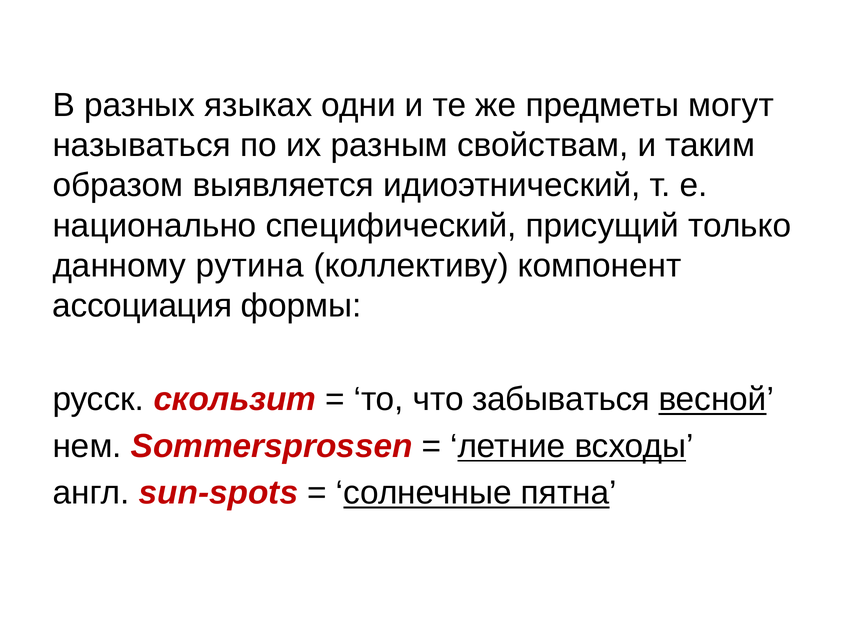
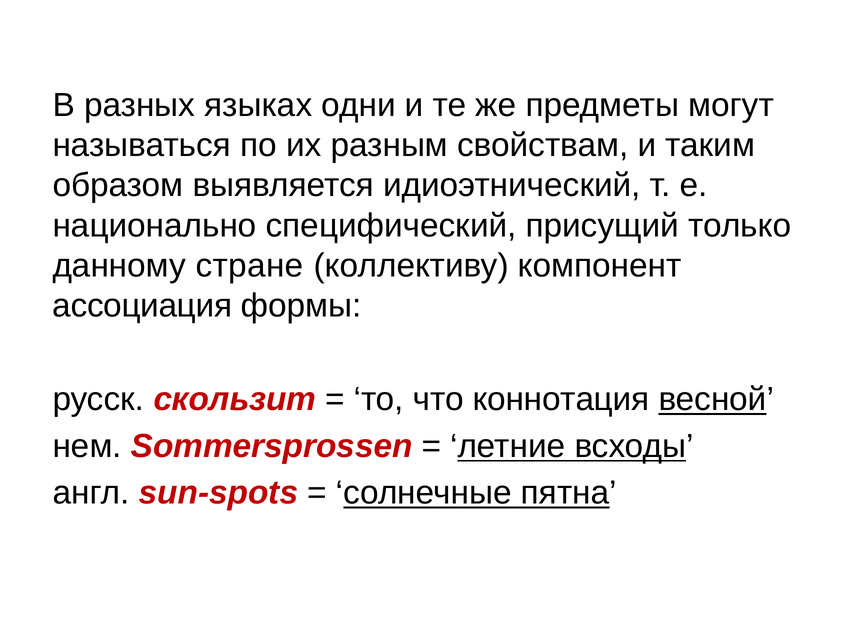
рутина: рутина -> стране
забываться: забываться -> коннотация
